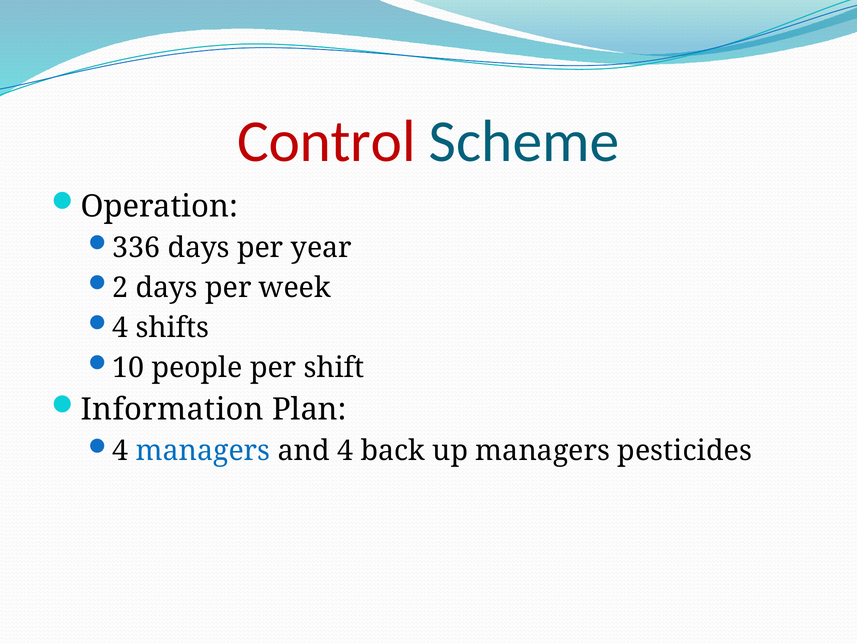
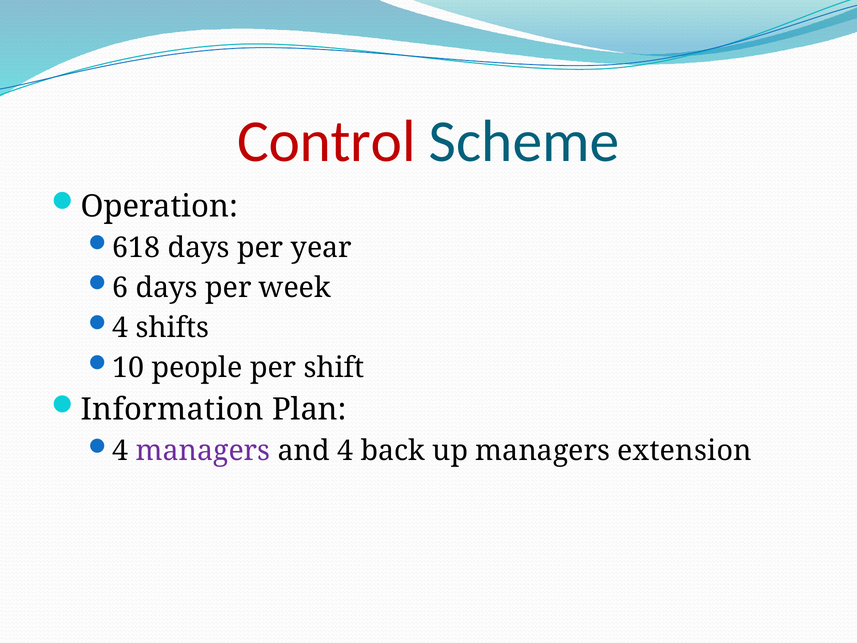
336: 336 -> 618
2: 2 -> 6
managers at (203, 451) colour: blue -> purple
pesticides: pesticides -> extension
